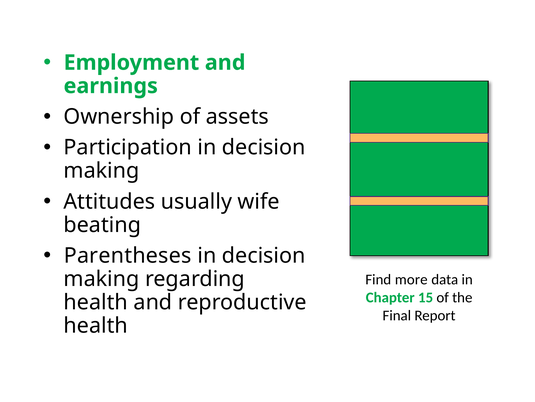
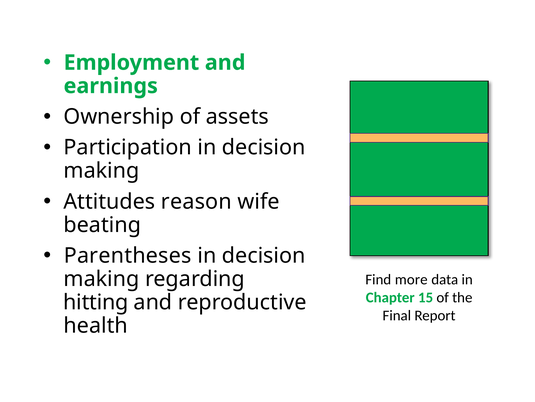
usually: usually -> reason
health at (96, 302): health -> hitting
